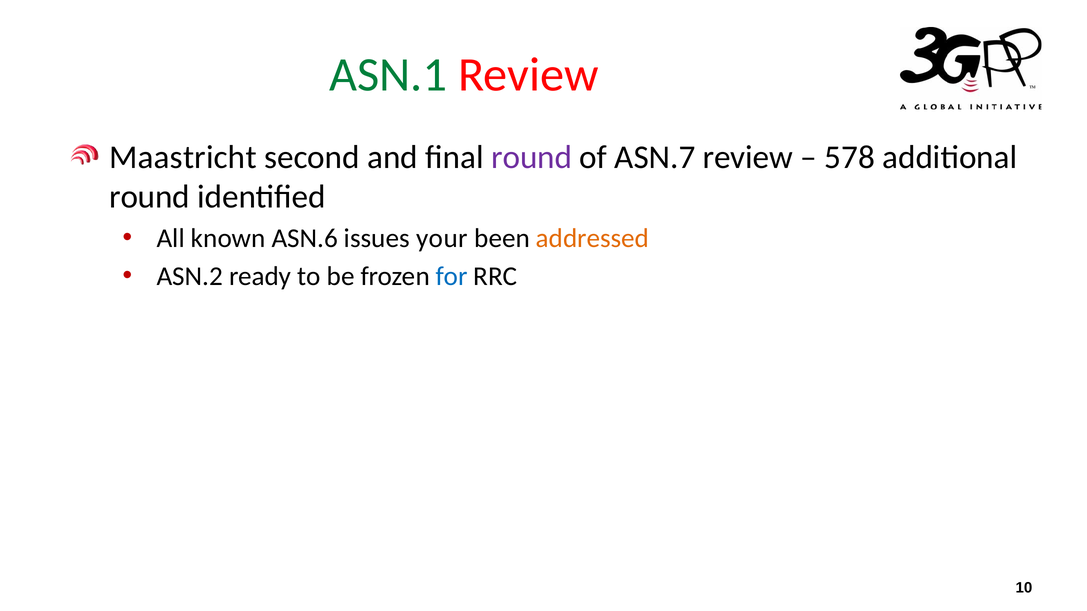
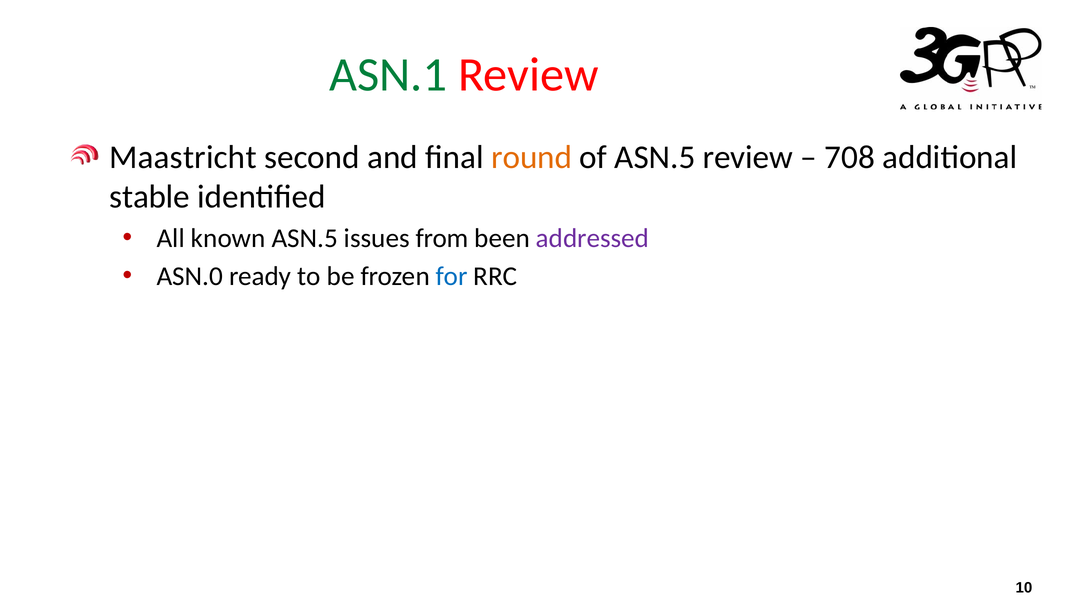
round at (532, 157) colour: purple -> orange
of ASN.7: ASN.7 -> ASN.5
578: 578 -> 708
round at (150, 197): round -> stable
known ASN.6: ASN.6 -> ASN.5
your: your -> from
addressed colour: orange -> purple
ASN.2: ASN.2 -> ASN.0
